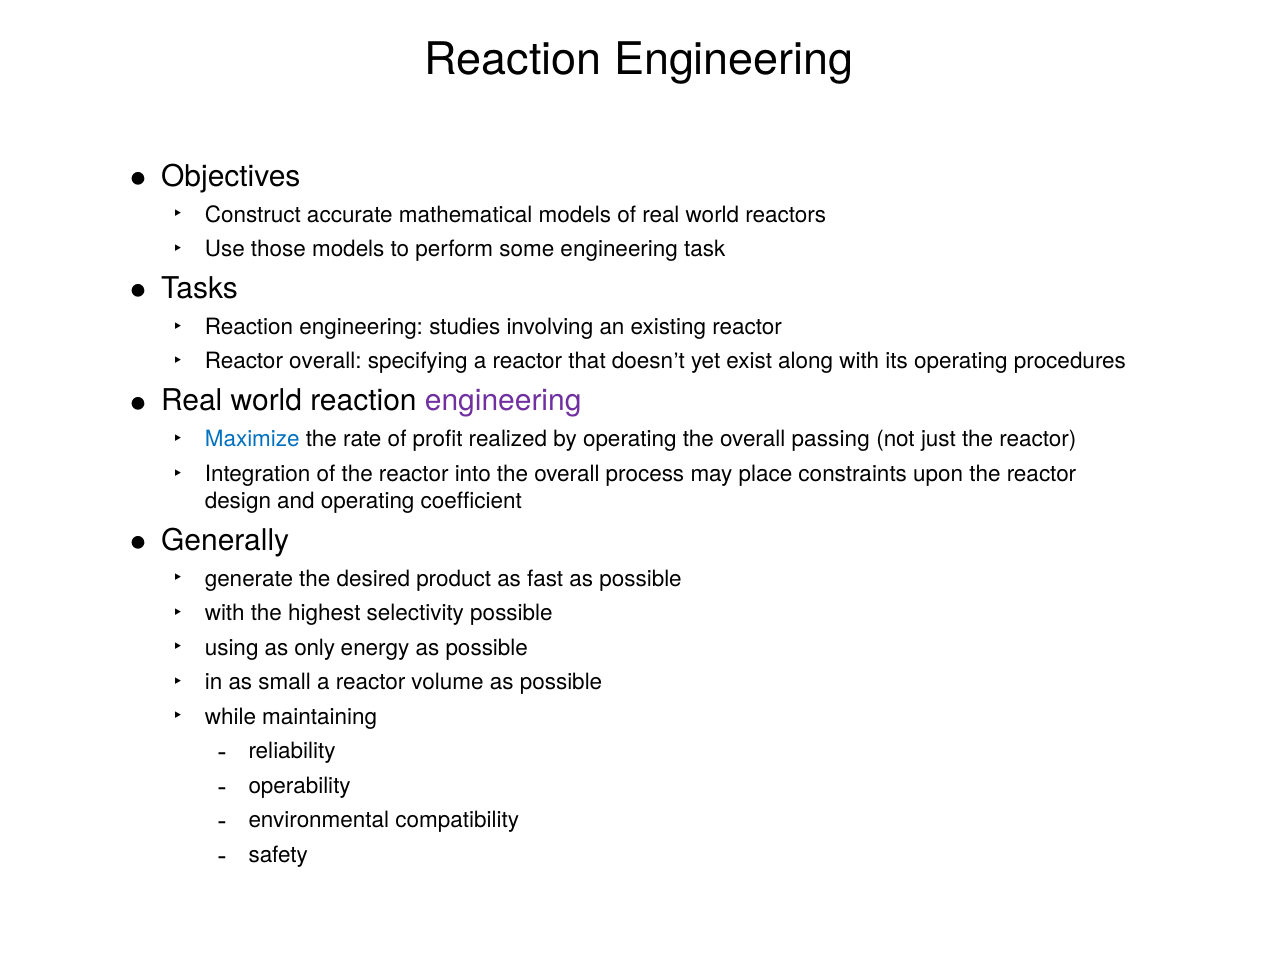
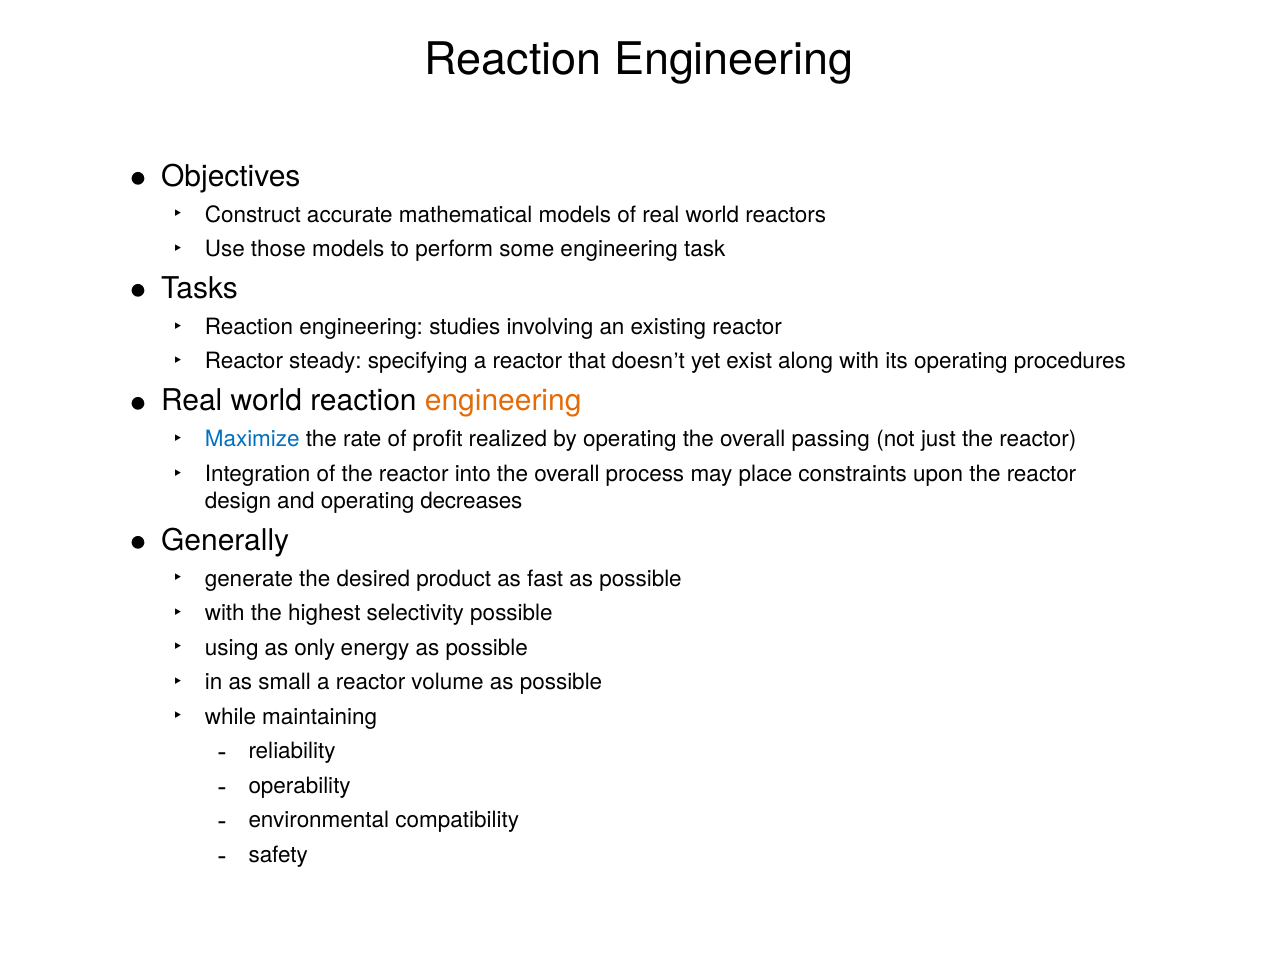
Reactor overall: overall -> steady
engineering at (503, 401) colour: purple -> orange
coefficient: coefficient -> decreases
